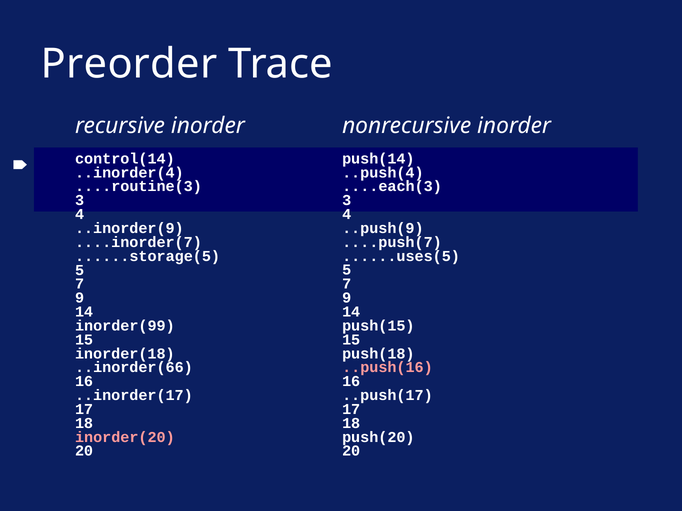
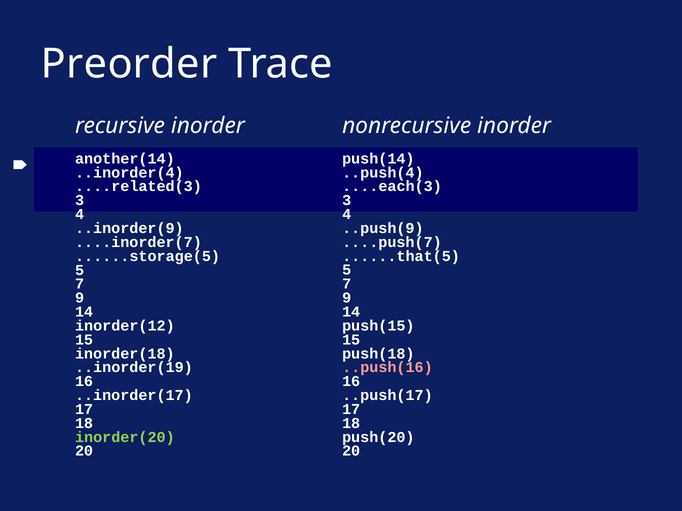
control(14: control(14 -> another(14
....routine(3: ....routine(3 -> ....related(3
......uses(5: ......uses(5 -> ......that(5
inorder(99: inorder(99 -> inorder(12
..inorder(66: ..inorder(66 -> ..inorder(19
inorder(20 colour: pink -> light green
